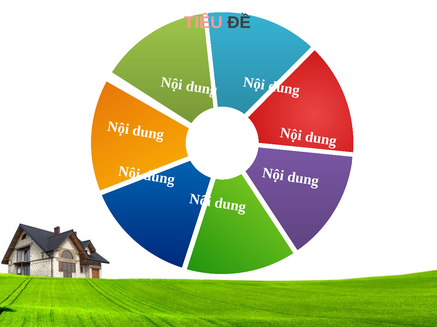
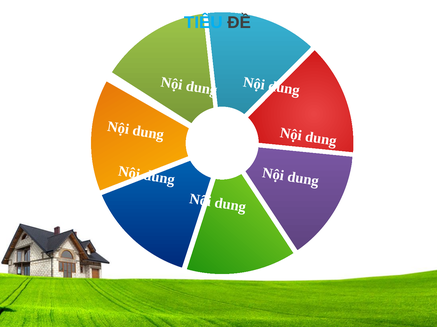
TIÊU colour: pink -> light blue
